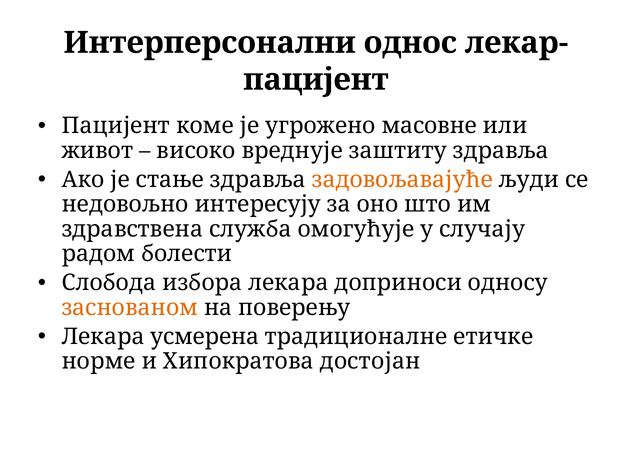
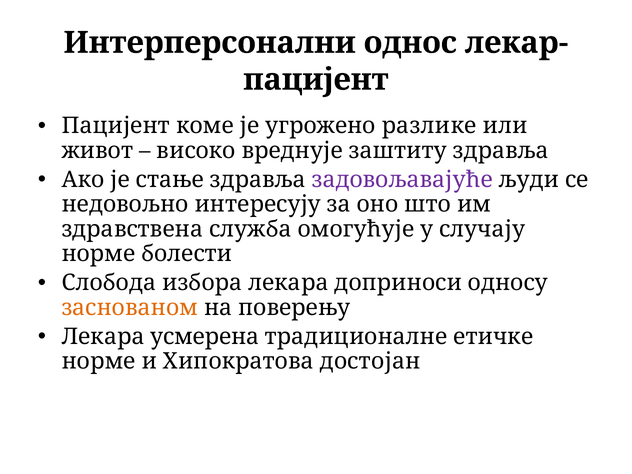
масовне: масовне -> разлике
задовољавајуће colour: orange -> purple
радом at (98, 254): радом -> норме
